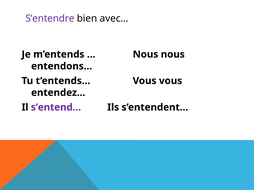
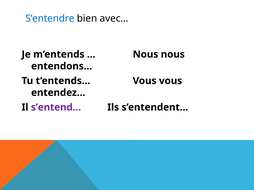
S’entendre colour: purple -> blue
